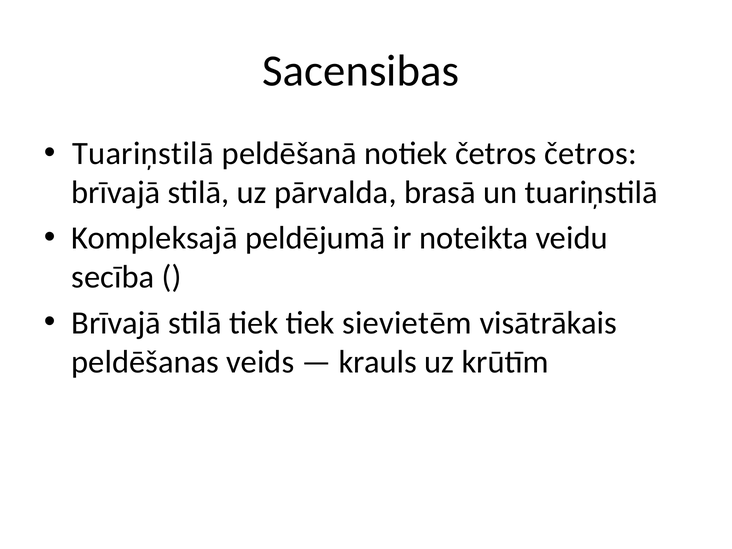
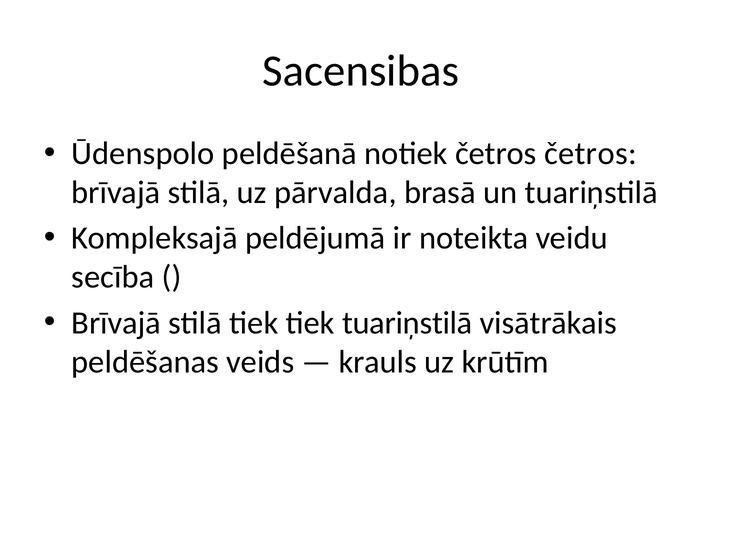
Tuariņstilā at (143, 154): Tuariņstilā -> Ūdenspolo
tiek sievietēm: sievietēm -> tuariņstilā
